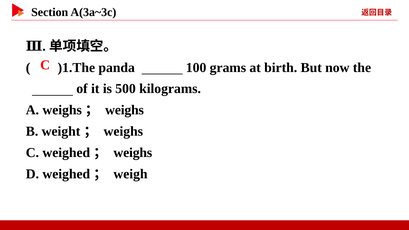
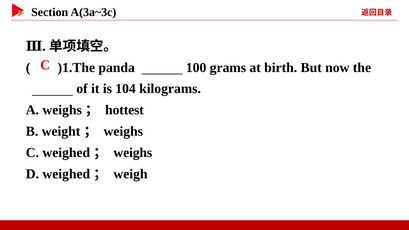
500: 500 -> 104
weighs at (125, 110): weighs -> hottest
